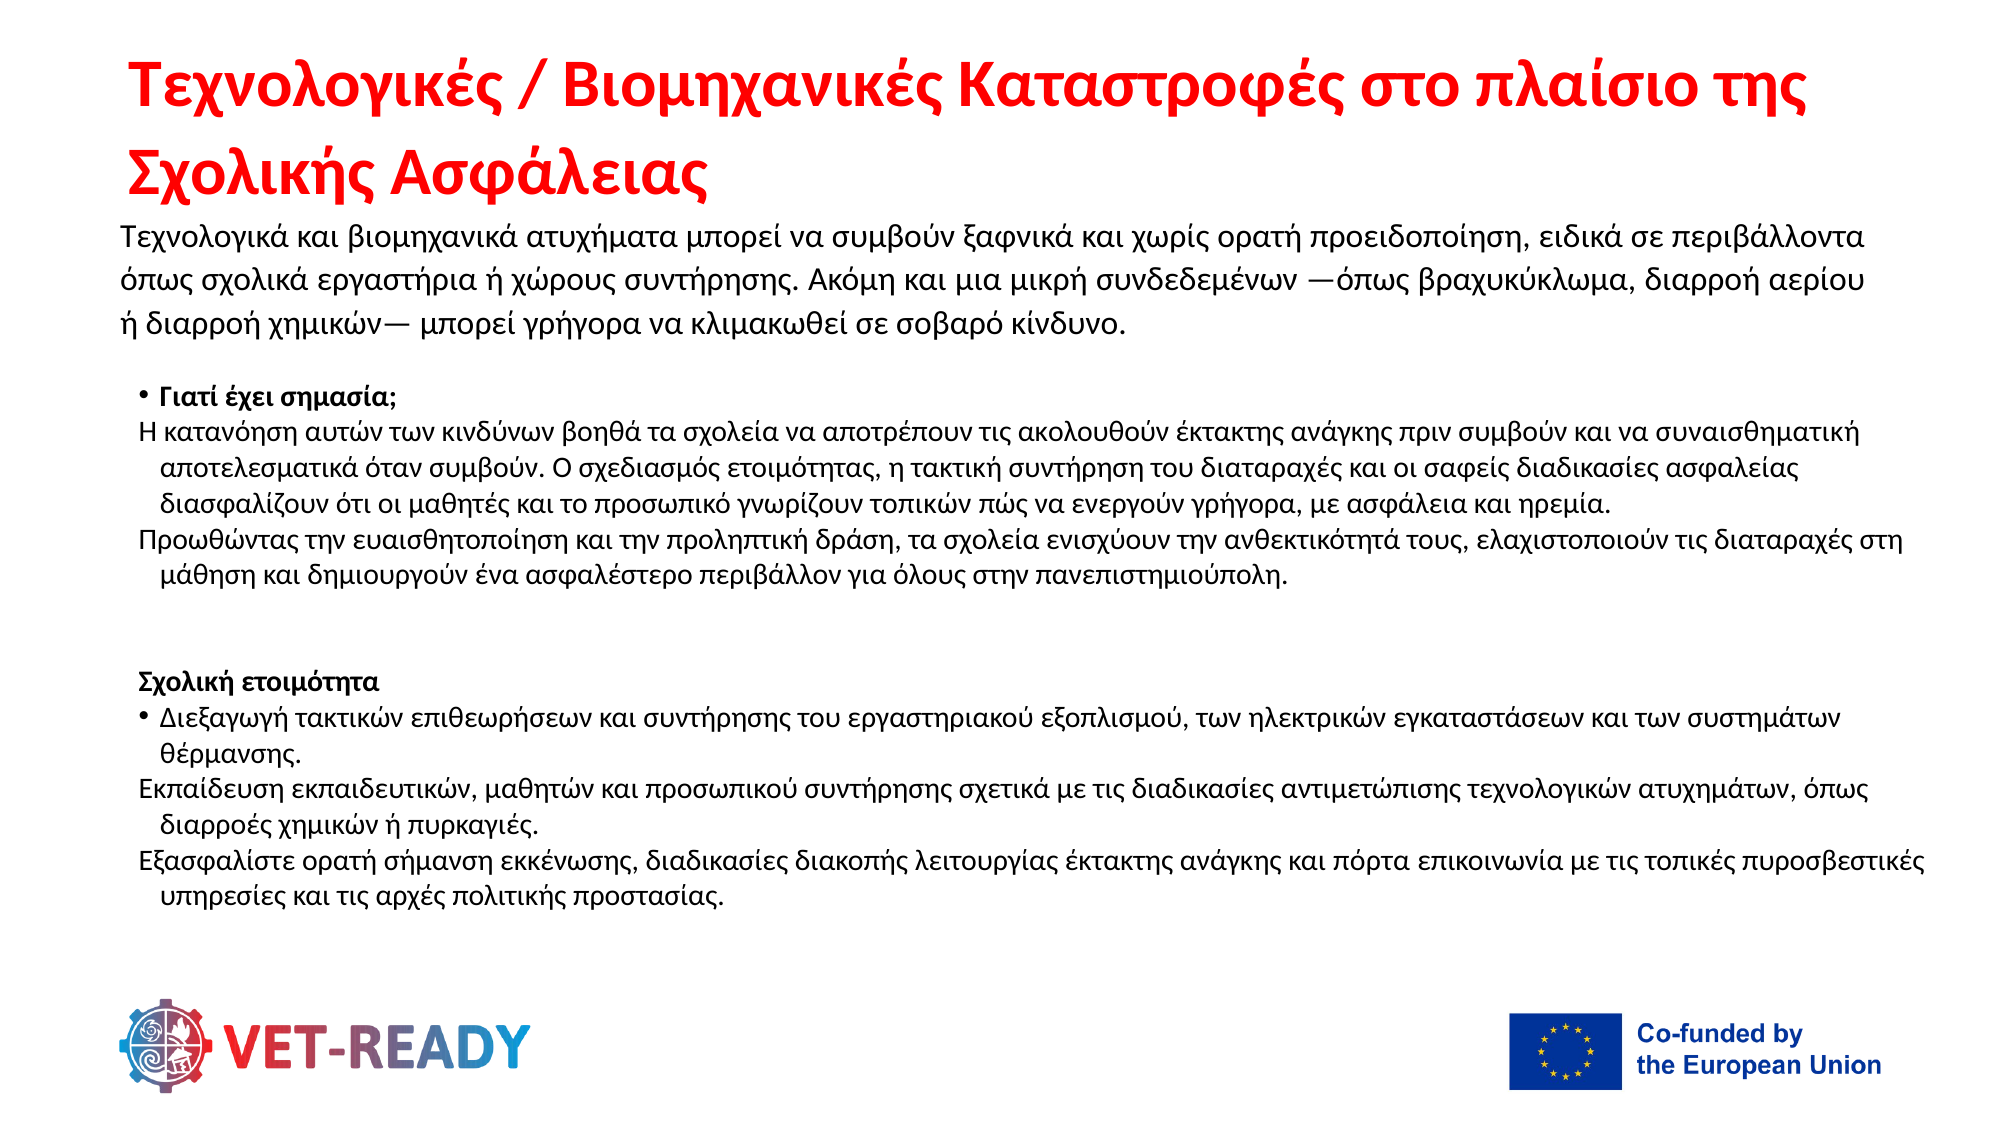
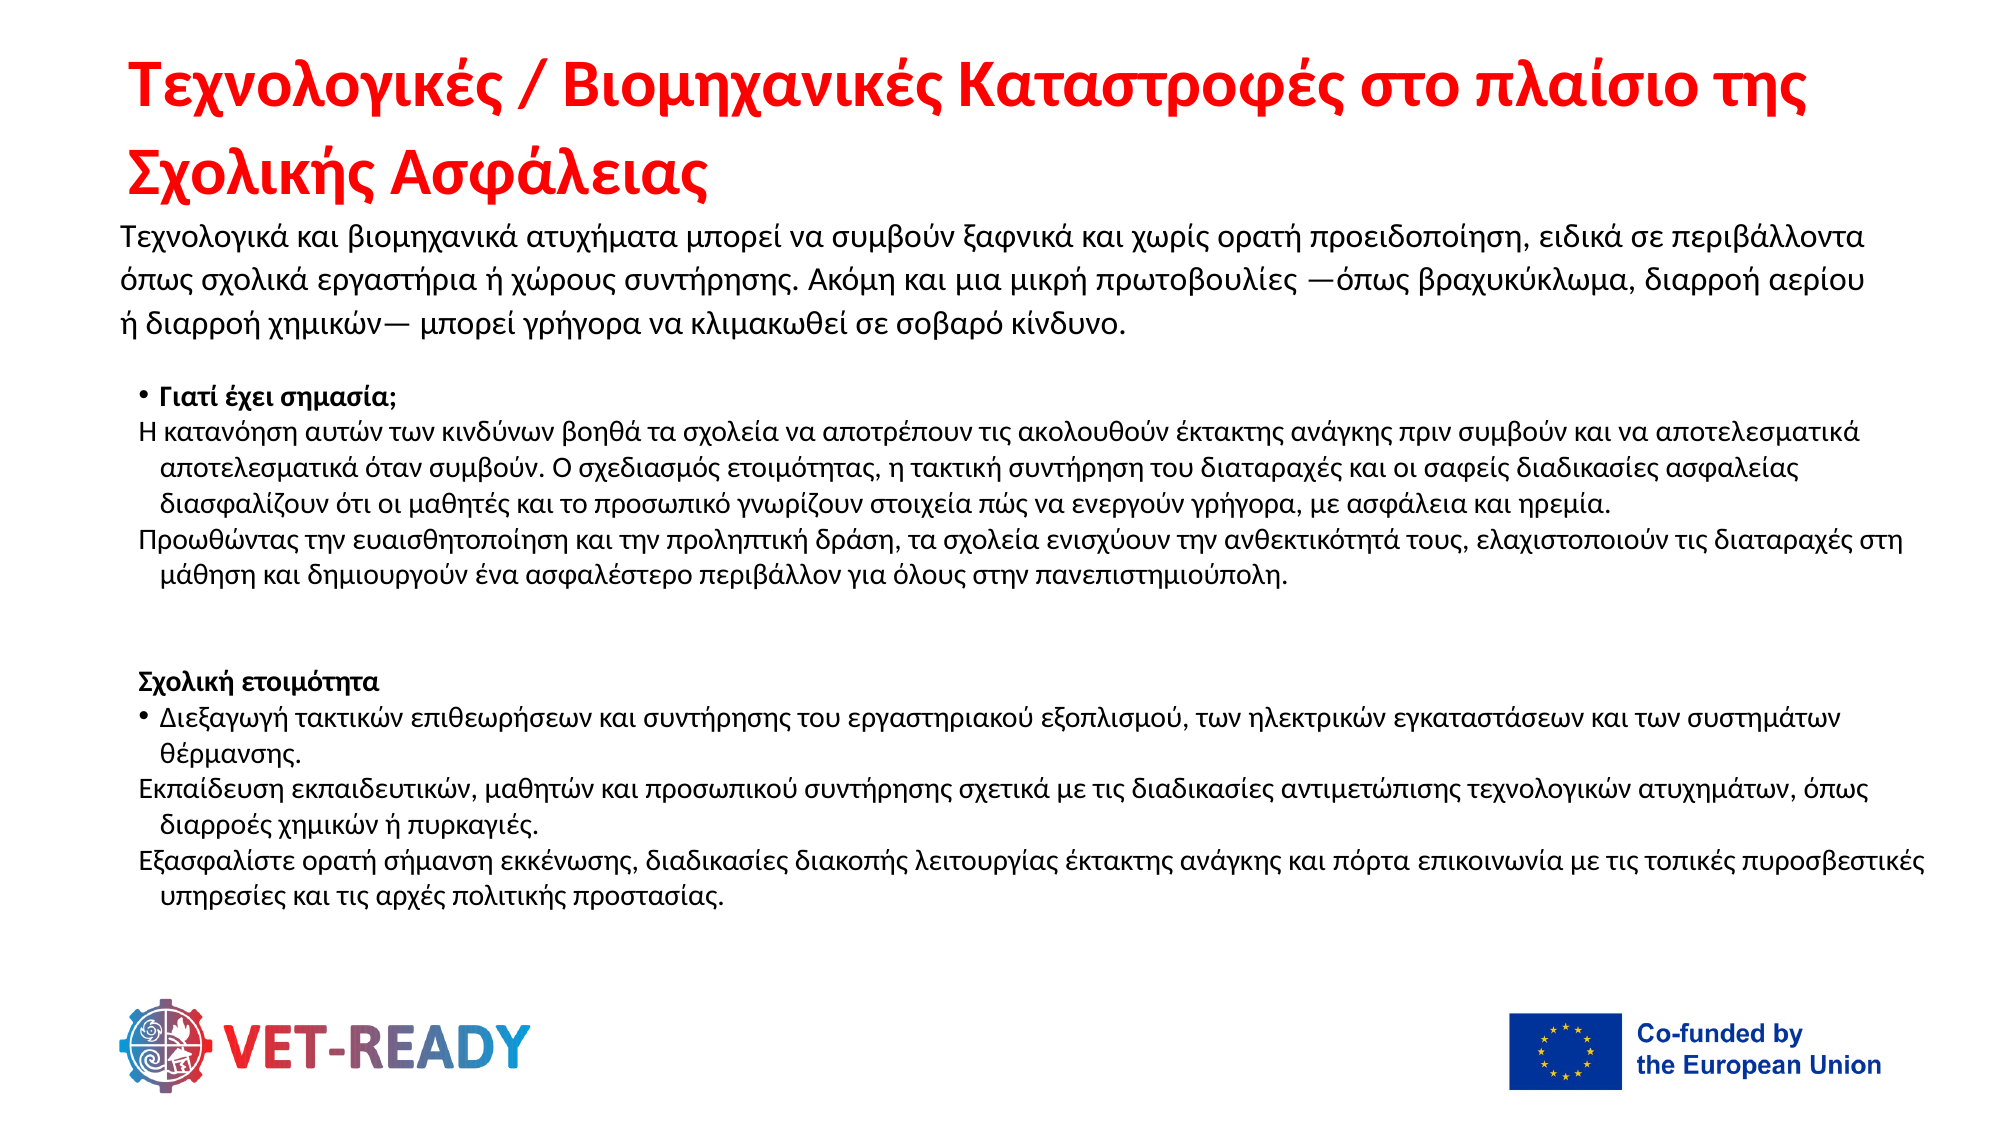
συνδεδεμένων: συνδεδεμένων -> πρωτοβουλίες
να συναισθηματική: συναισθηματική -> αποτελεσματικά
τοπικών: τοπικών -> στοιχεία
